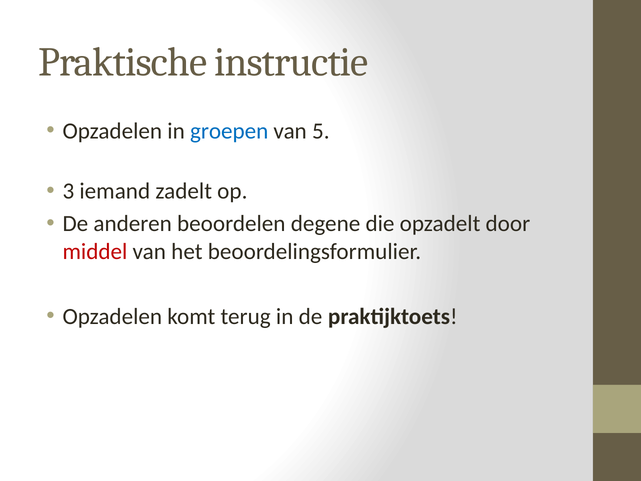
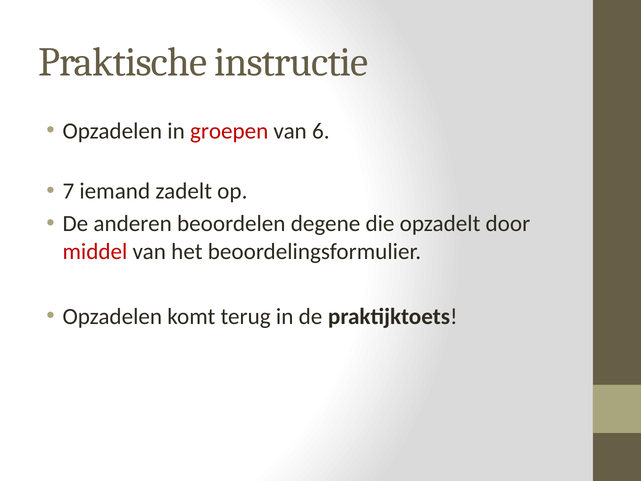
groepen colour: blue -> red
5: 5 -> 6
3: 3 -> 7
